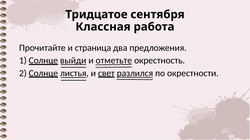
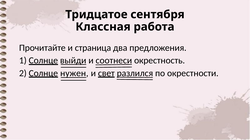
отметьте: отметьте -> соотнеси
листья: листья -> нужен
